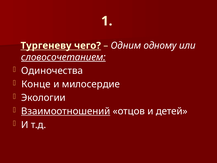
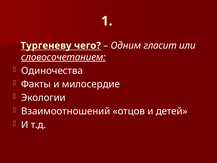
одному: одному -> гласит
Конце: Конце -> Факты
Взаимоотношений underline: present -> none
